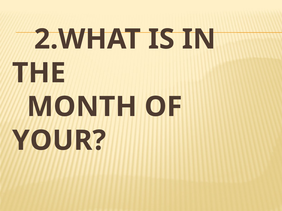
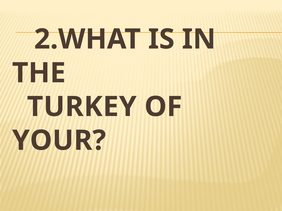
MONTH: MONTH -> TURKEY
